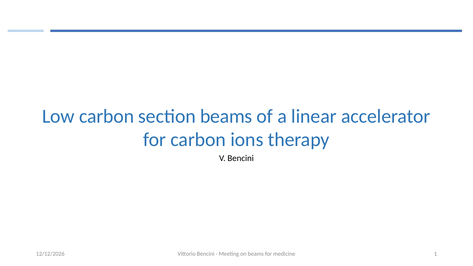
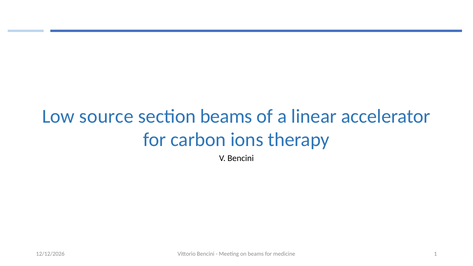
Low carbon: carbon -> source
